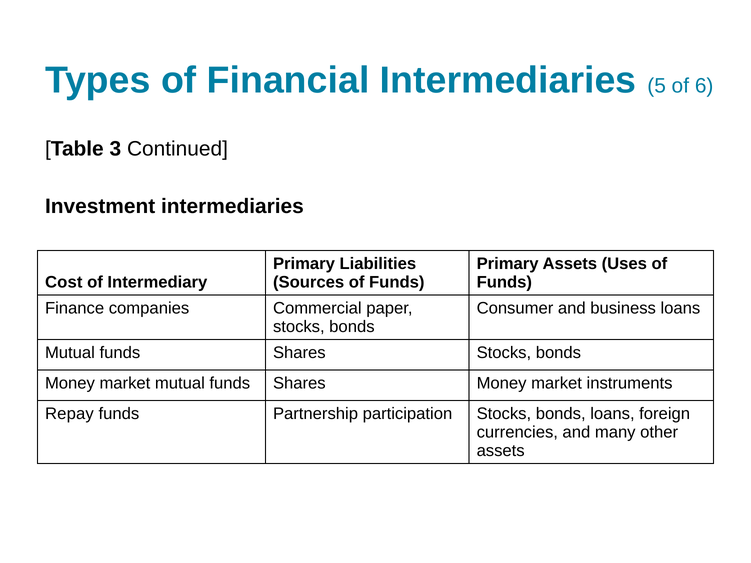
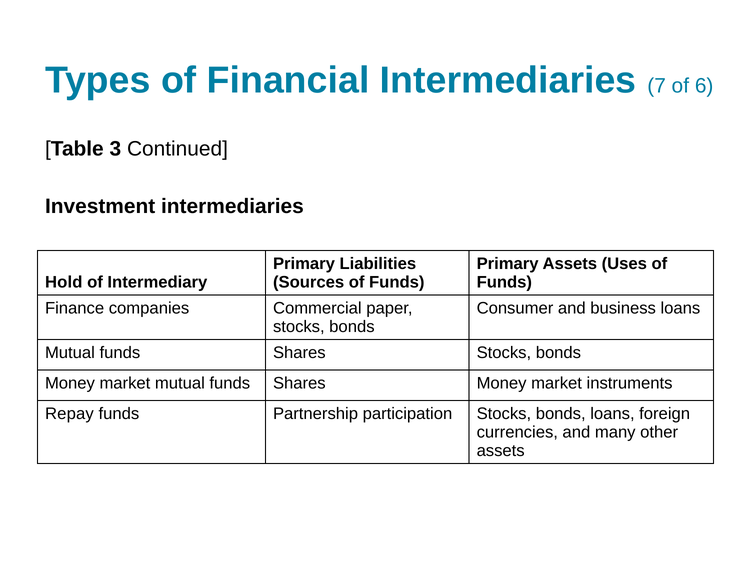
5: 5 -> 7
Cost: Cost -> Hold
